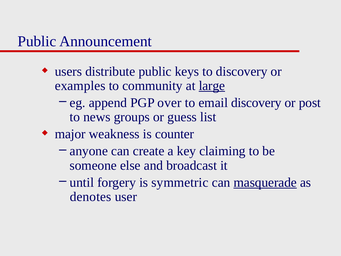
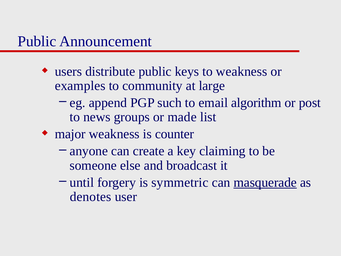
to discovery: discovery -> weakness
large underline: present -> none
over: over -> such
email discovery: discovery -> algorithm
guess: guess -> made
